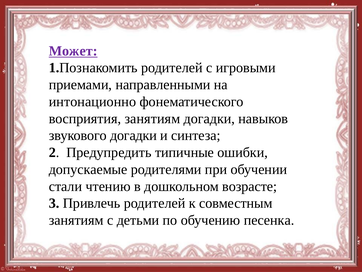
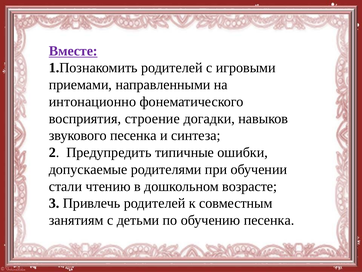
Может: Может -> Вместе
восприятия занятиям: занятиям -> строение
звукового догадки: догадки -> песенка
